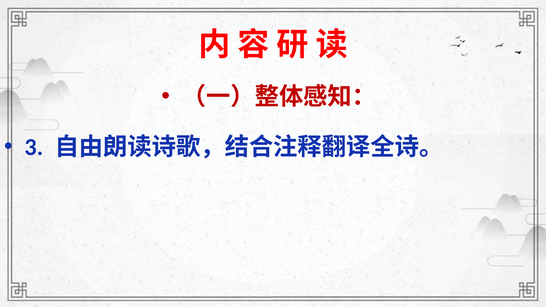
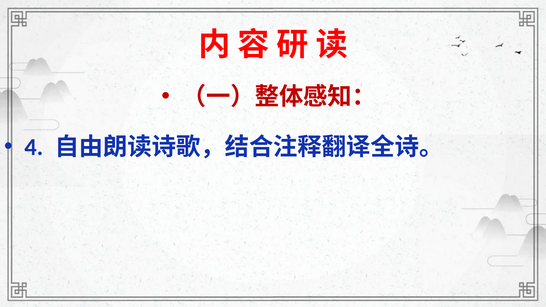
3: 3 -> 4
